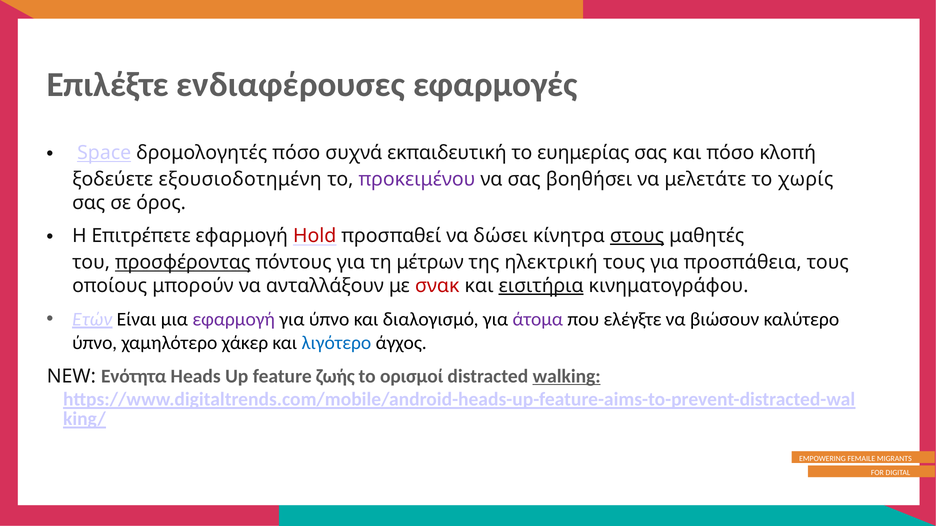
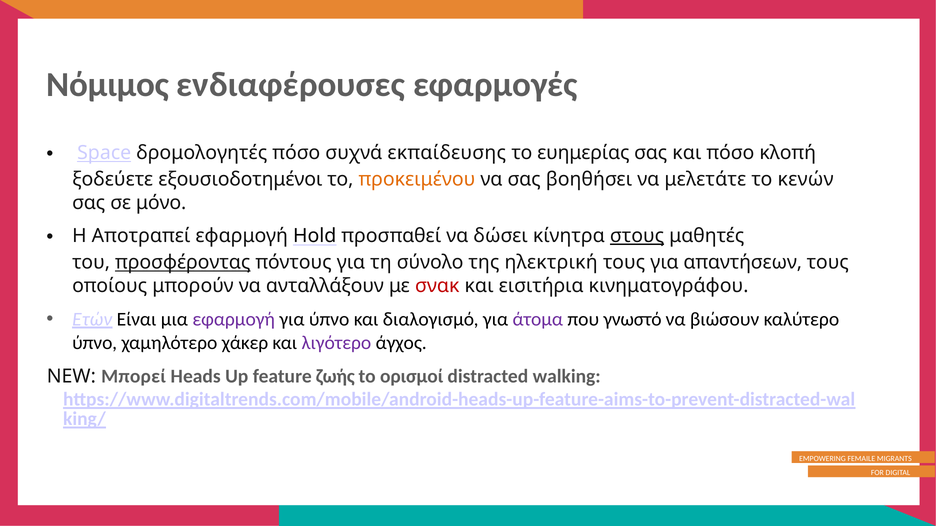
Επιλέξτε: Επιλέξτε -> Νόμιμος
εκπαιδευτική: εκπαιδευτική -> εκπαίδευσης
εξουσιοδοτημένη: εξουσιοδοτημένη -> εξουσιοδοτημένοι
προκειμένου colour: purple -> orange
χωρίς: χωρίς -> κενών
όρος: όρος -> μόνο
Επιτρέπετε: Επιτρέπετε -> Αποτραπεί
Hold colour: red -> black
μέτρων: μέτρων -> σύνολο
προσπάθεια: προσπάθεια -> απαντήσεων
εισιτήρια underline: present -> none
ελέγξτε: ελέγξτε -> γνωστό
λιγότερο colour: blue -> purple
Ενότητα: Ενότητα -> Μπορεί
walking underline: present -> none
